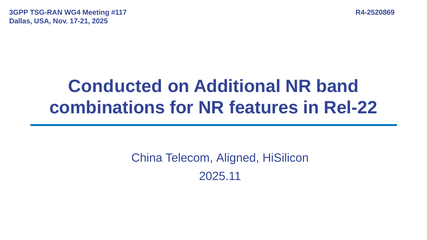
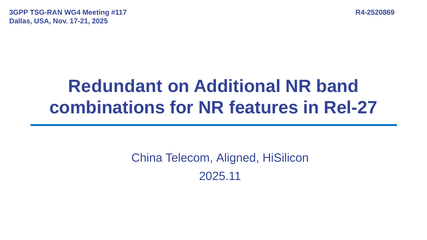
Conducted: Conducted -> Redundant
Rel-22: Rel-22 -> Rel-27
